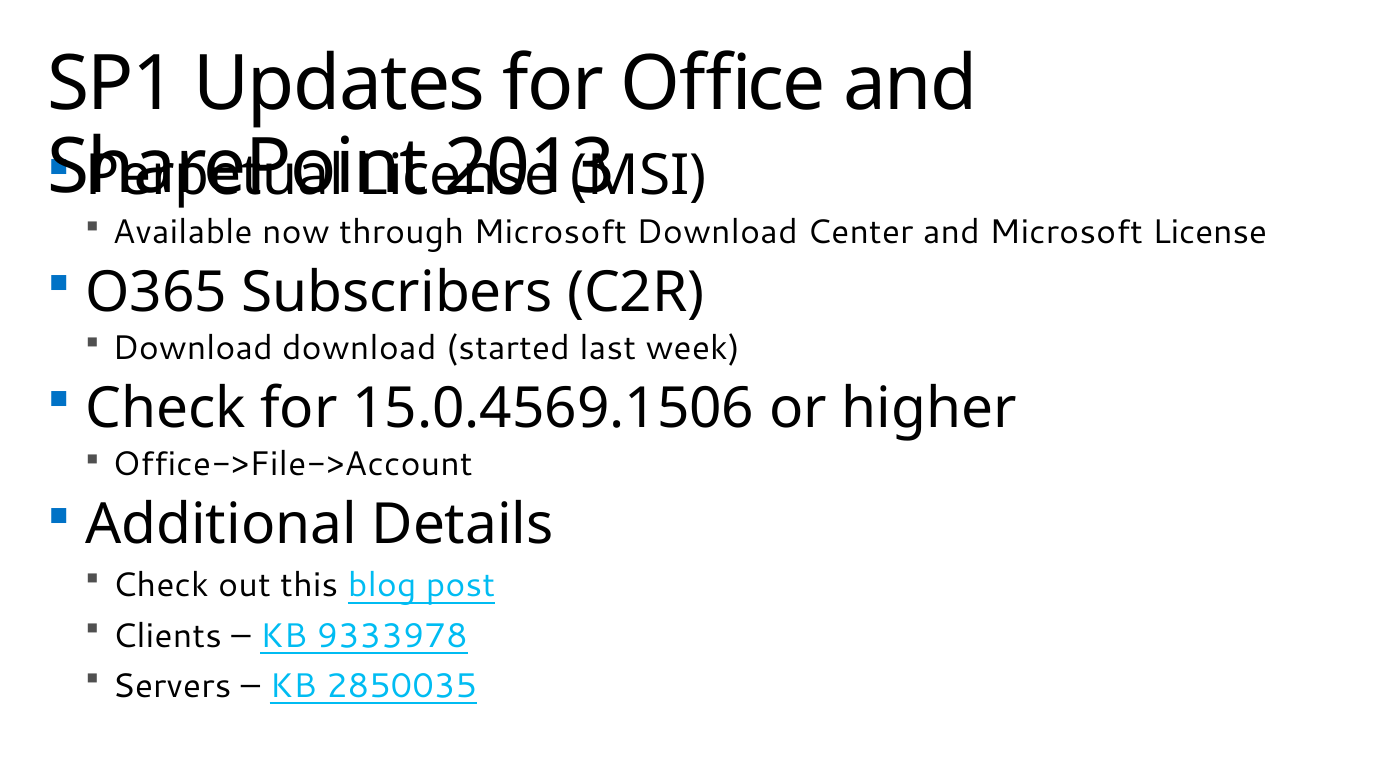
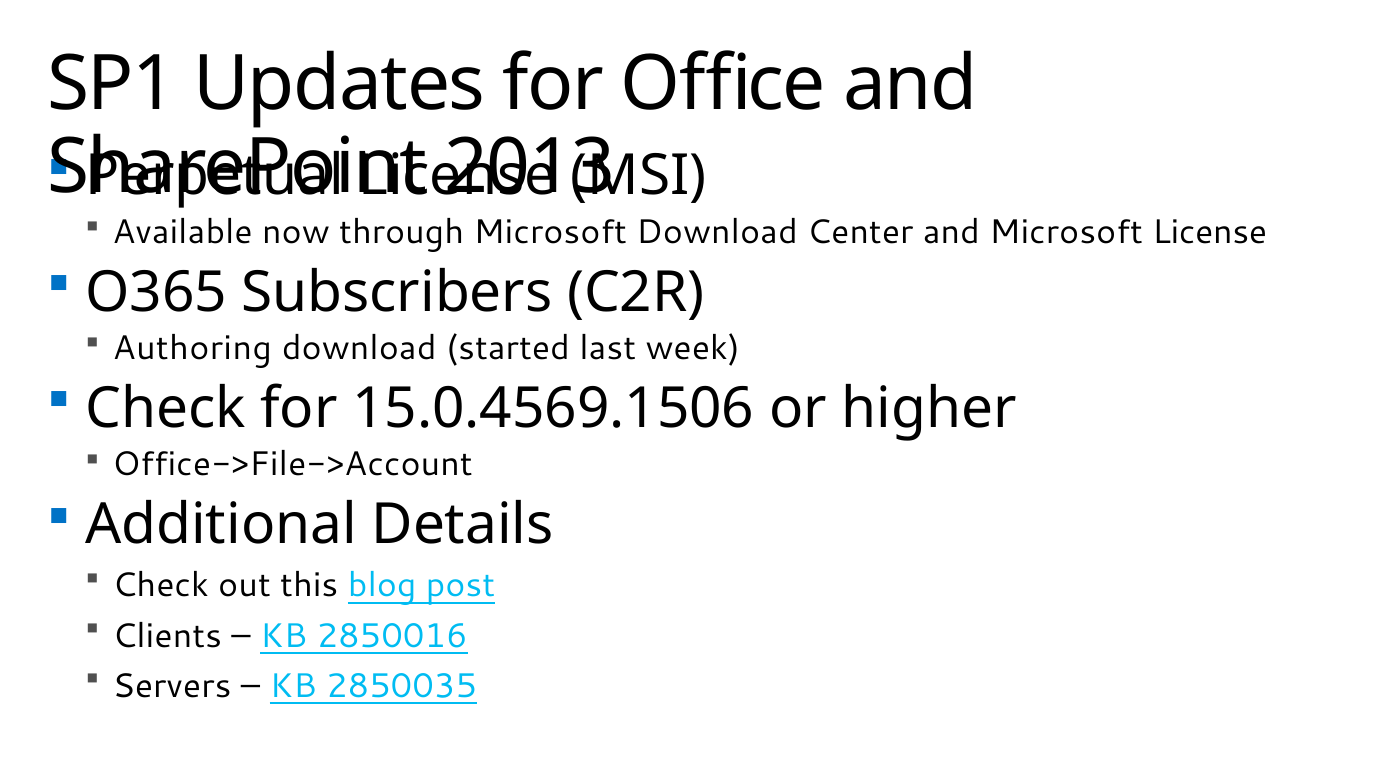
Download at (193, 348): Download -> Authoring
9333978: 9333978 -> 2850016
